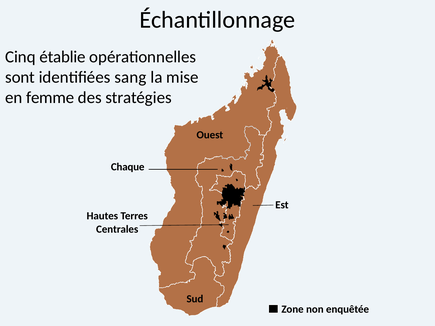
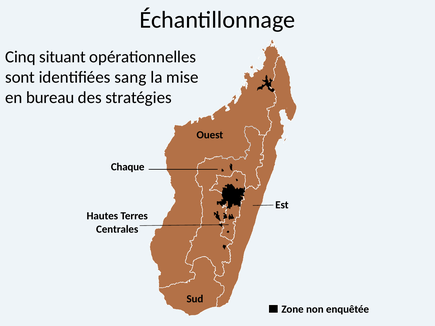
établie: établie -> situant
femme: femme -> bureau
